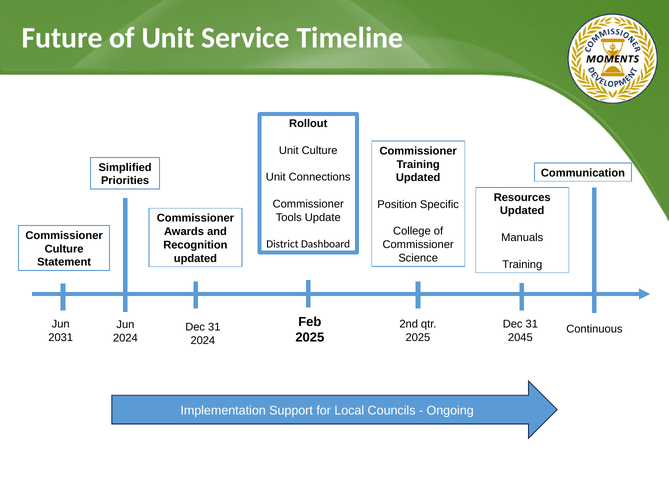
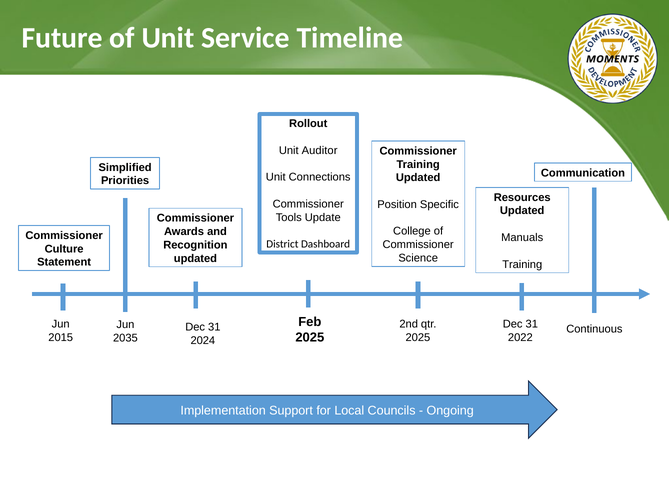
Unit Culture: Culture -> Auditor
2045: 2045 -> 2022
2031: 2031 -> 2015
2024 at (125, 338): 2024 -> 2035
